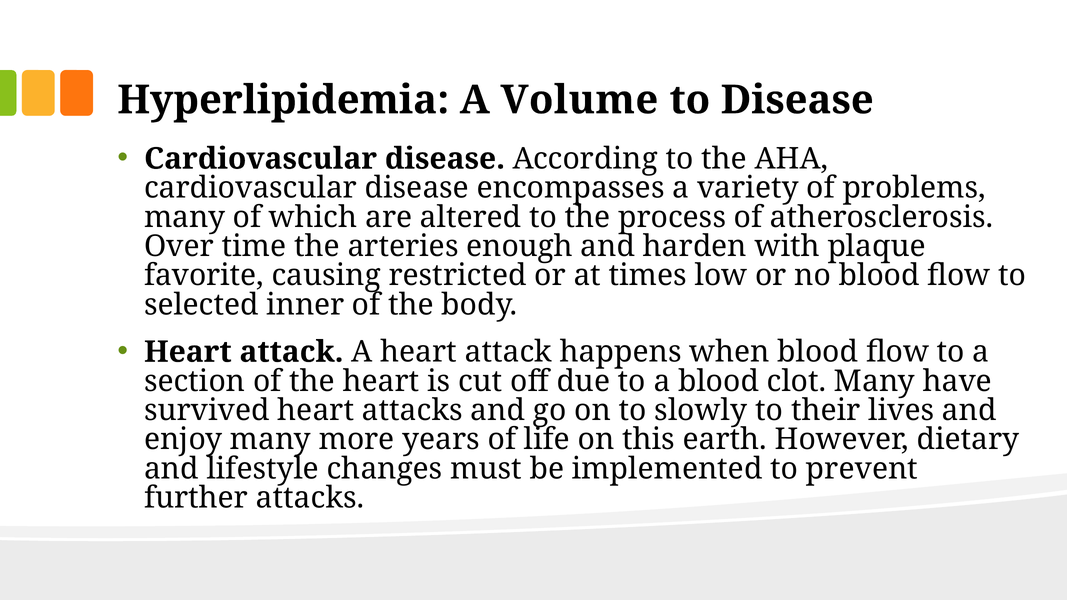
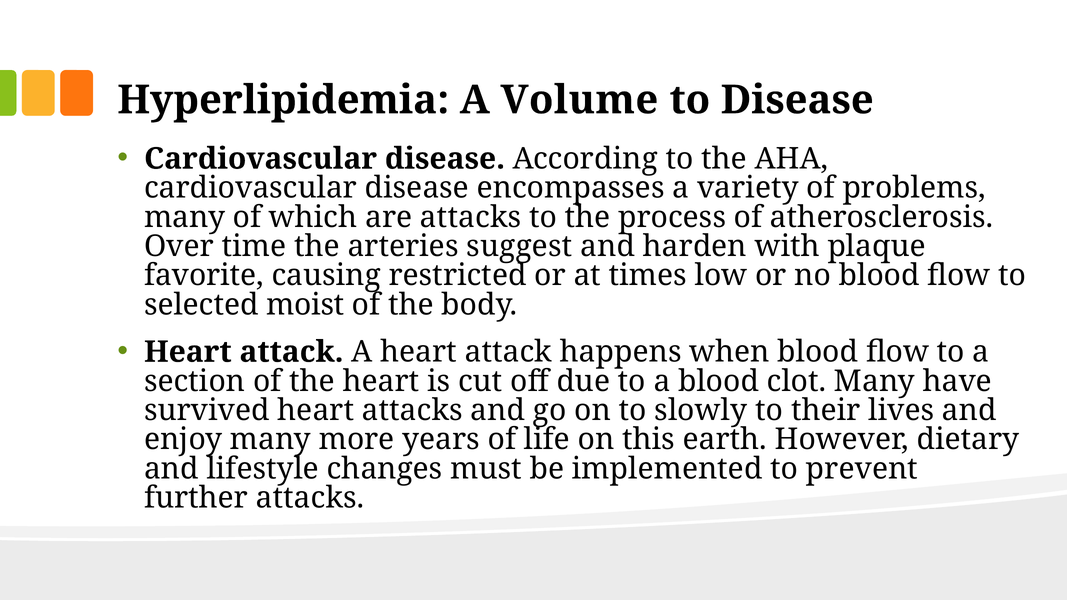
are altered: altered -> attacks
enough: enough -> suggest
inner: inner -> moist
